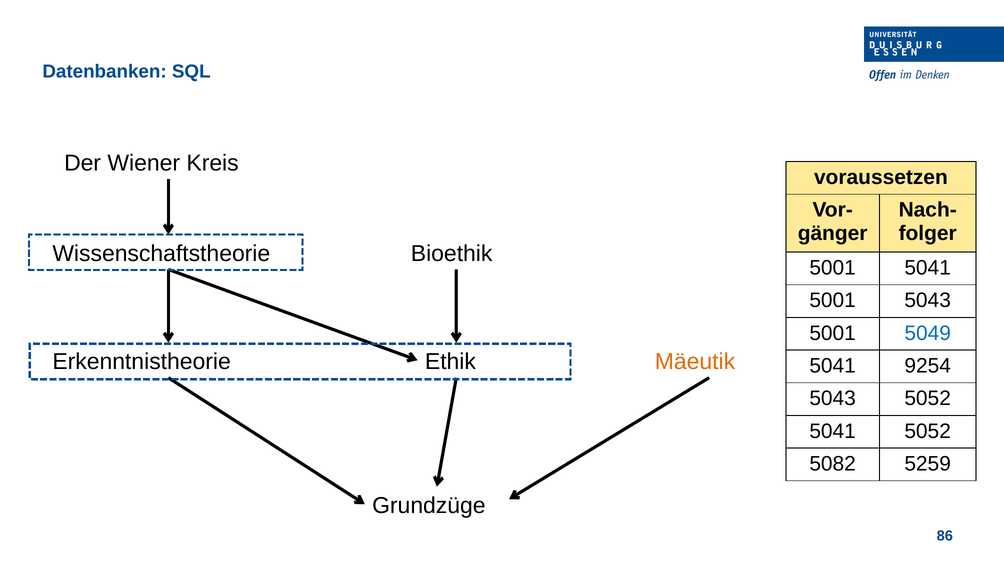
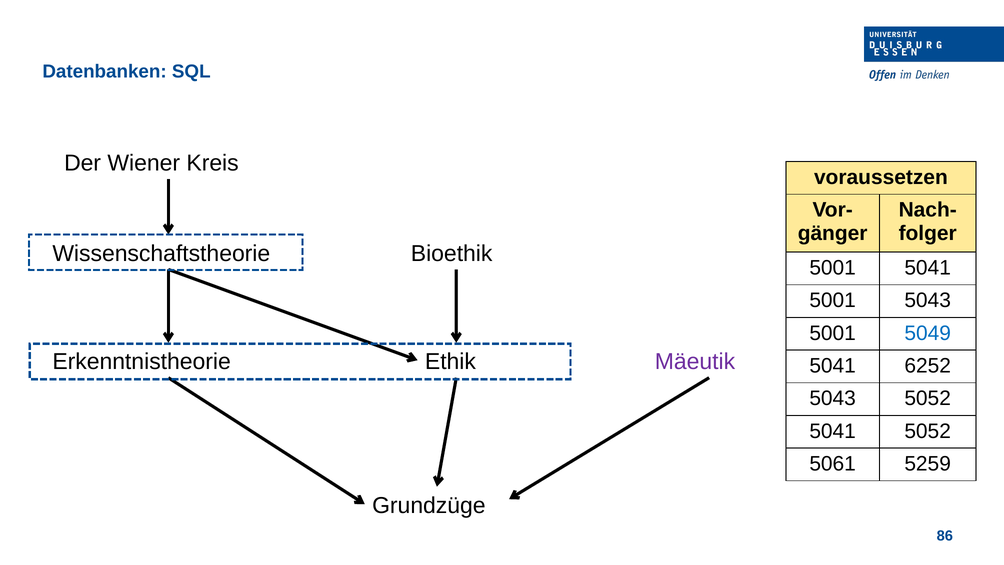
Mäeutik colour: orange -> purple
9254: 9254 -> 6252
5082: 5082 -> 5061
